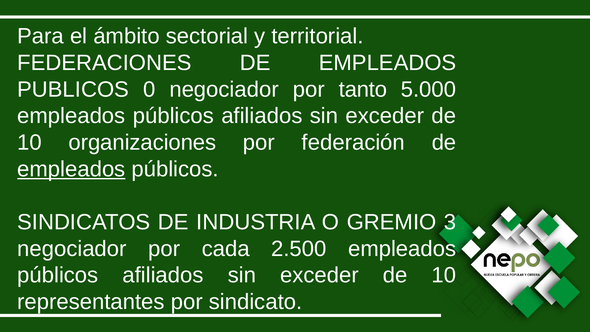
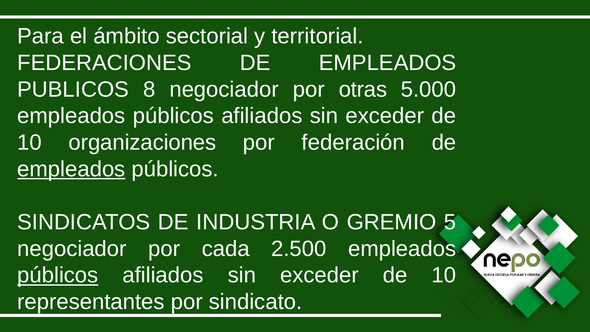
0: 0 -> 8
tanto: tanto -> otras
3: 3 -> 5
públicos at (58, 275) underline: none -> present
